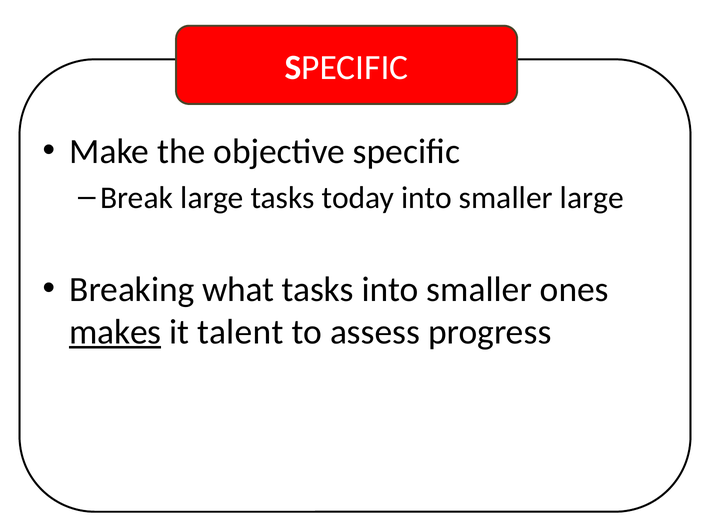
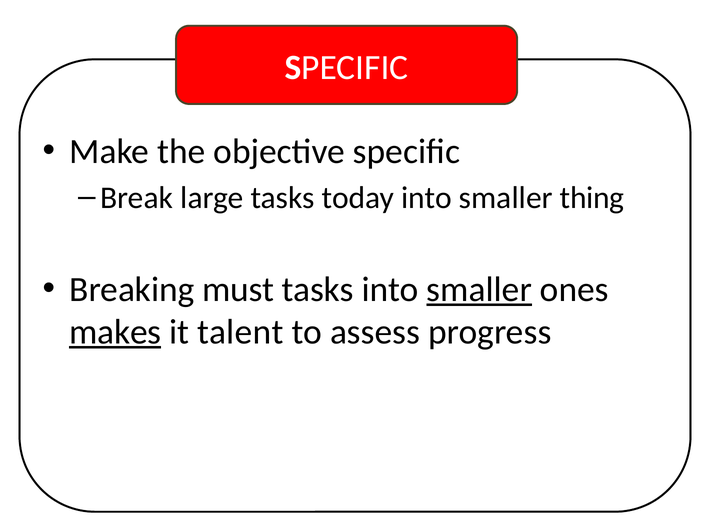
smaller large: large -> thing
what: what -> must
smaller at (479, 290) underline: none -> present
